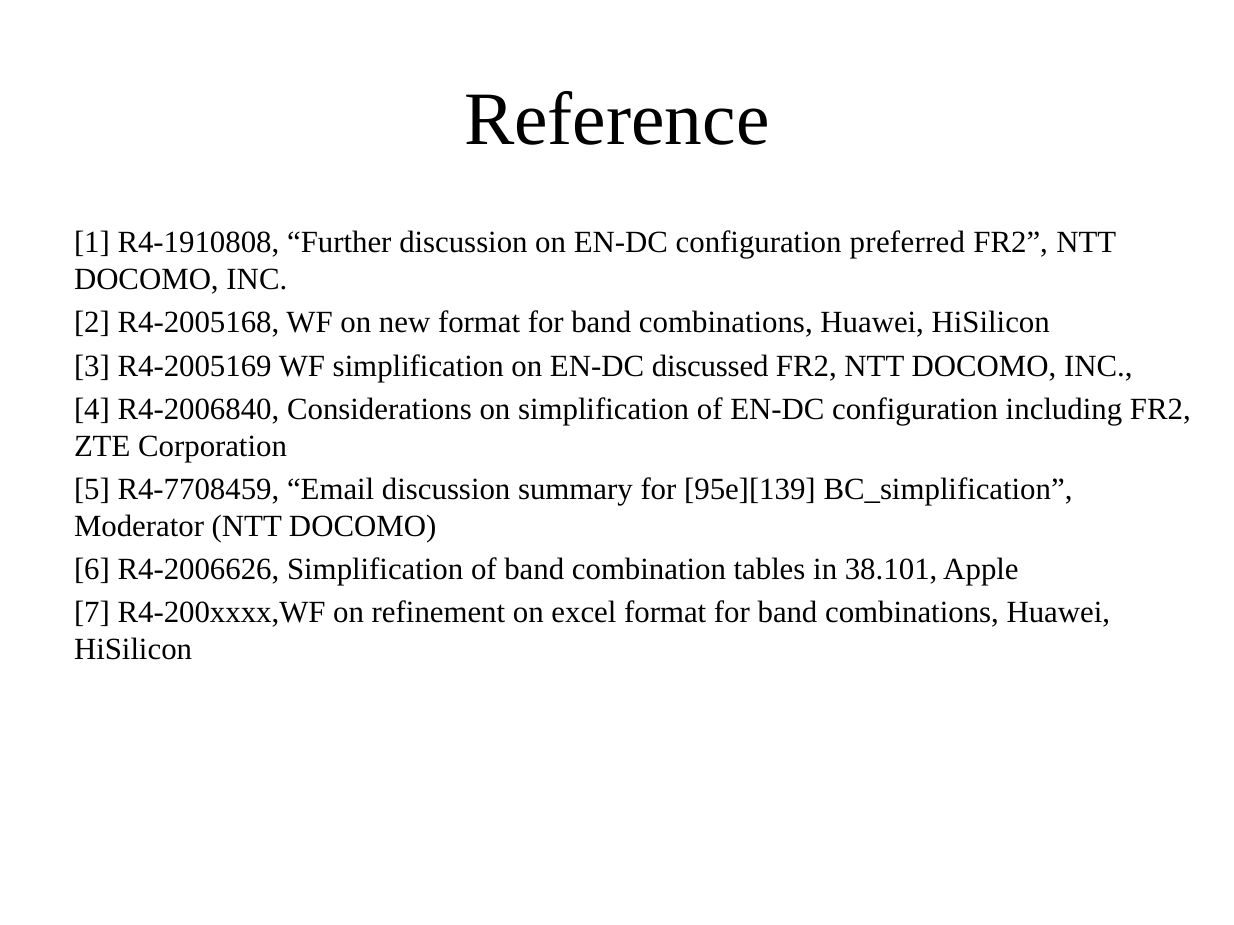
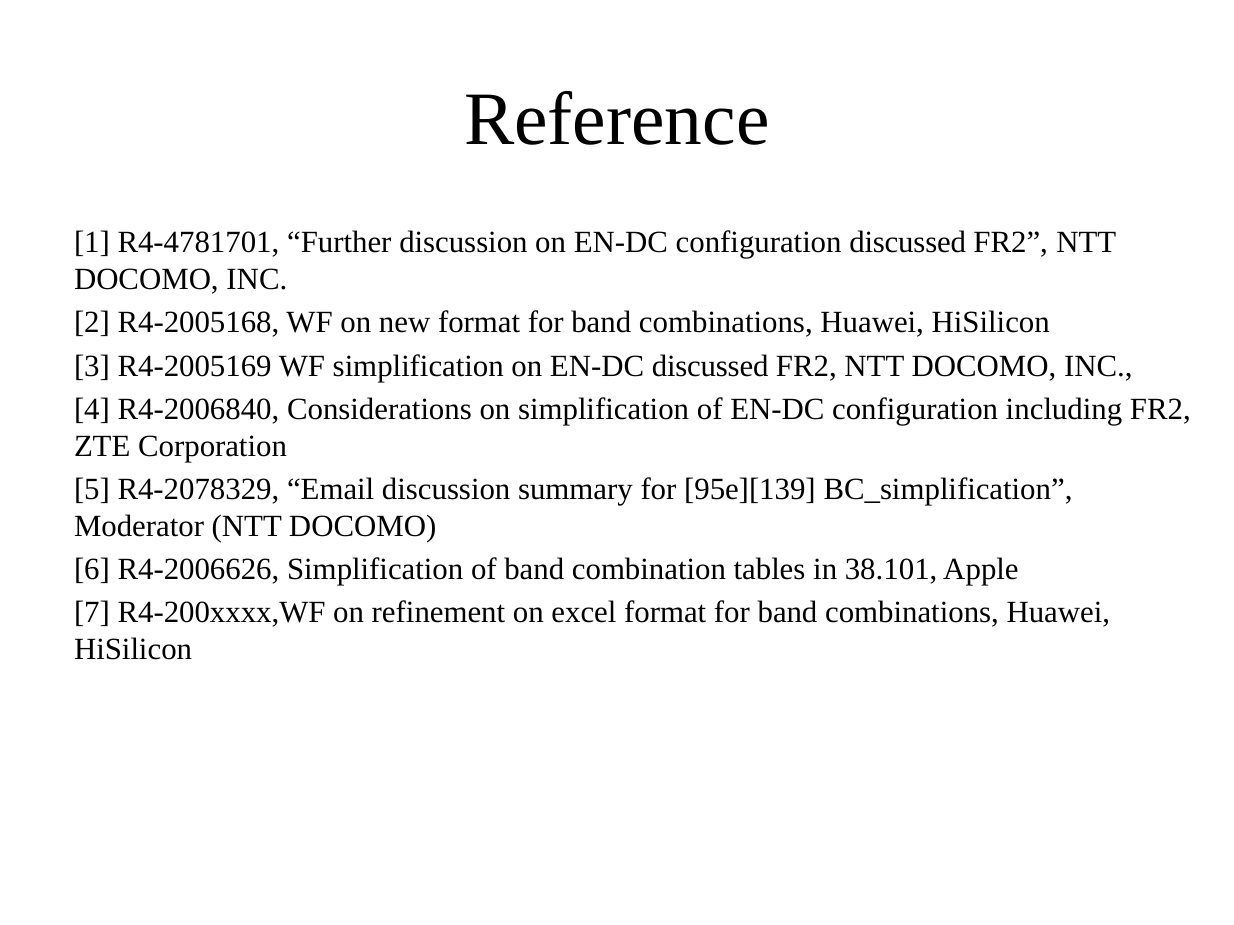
R4-1910808: R4-1910808 -> R4-4781701
configuration preferred: preferred -> discussed
R4-7708459: R4-7708459 -> R4-2078329
